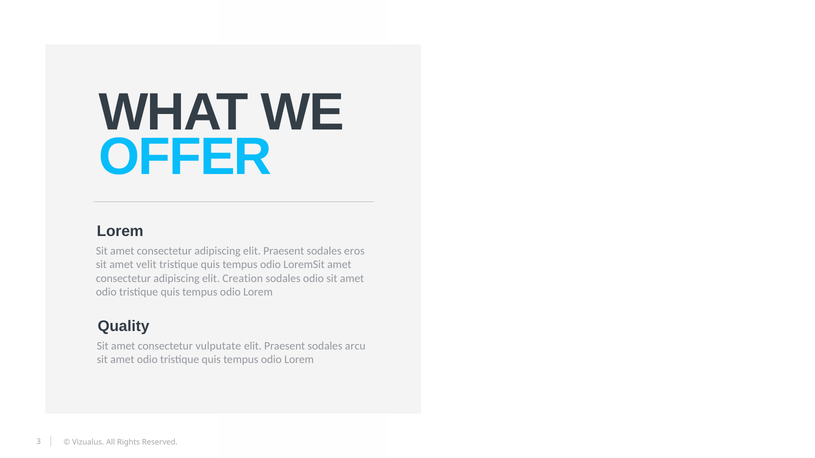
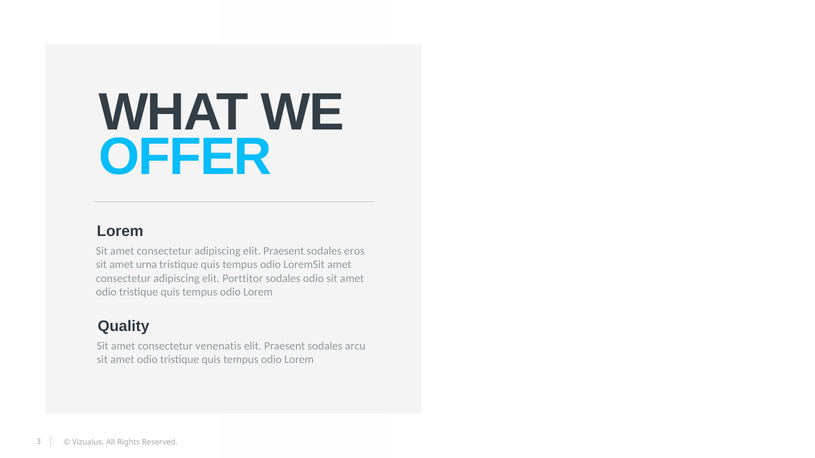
velit: velit -> urna
Creation: Creation -> Porttitor
vulputate: vulputate -> venenatis
